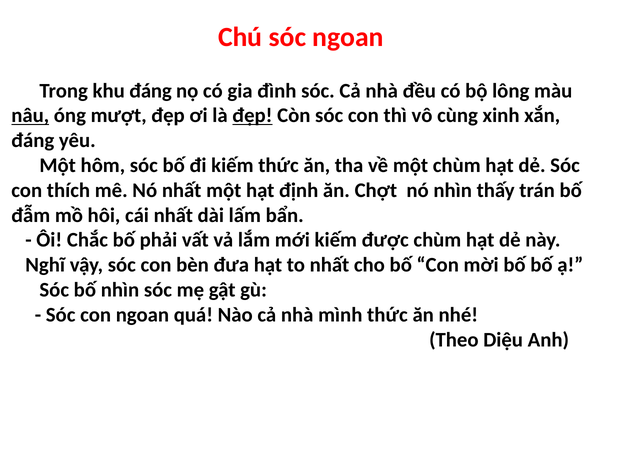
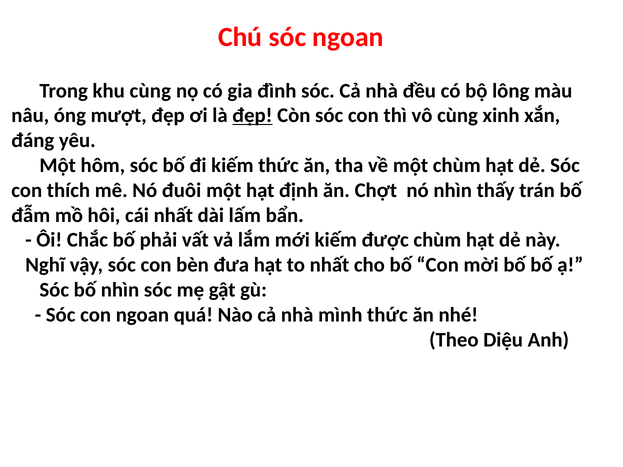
khu đáng: đáng -> cùng
nâu underline: present -> none
Nó nhất: nhất -> đuôi
